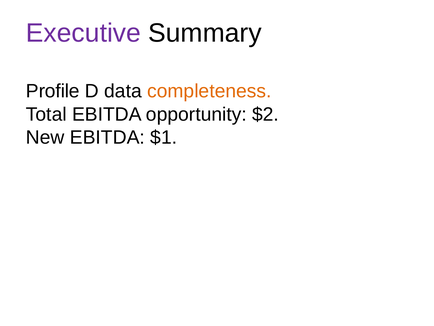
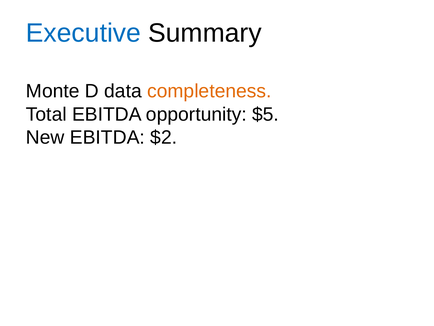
Executive colour: purple -> blue
Profile: Profile -> Monte
$2: $2 -> $5
$1: $1 -> $2
